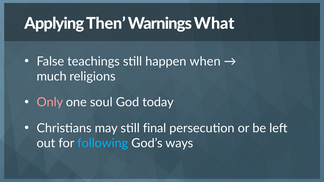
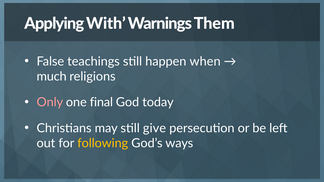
Then: Then -> With
What: What -> Them
soul: soul -> final
final: final -> give
following colour: light blue -> yellow
